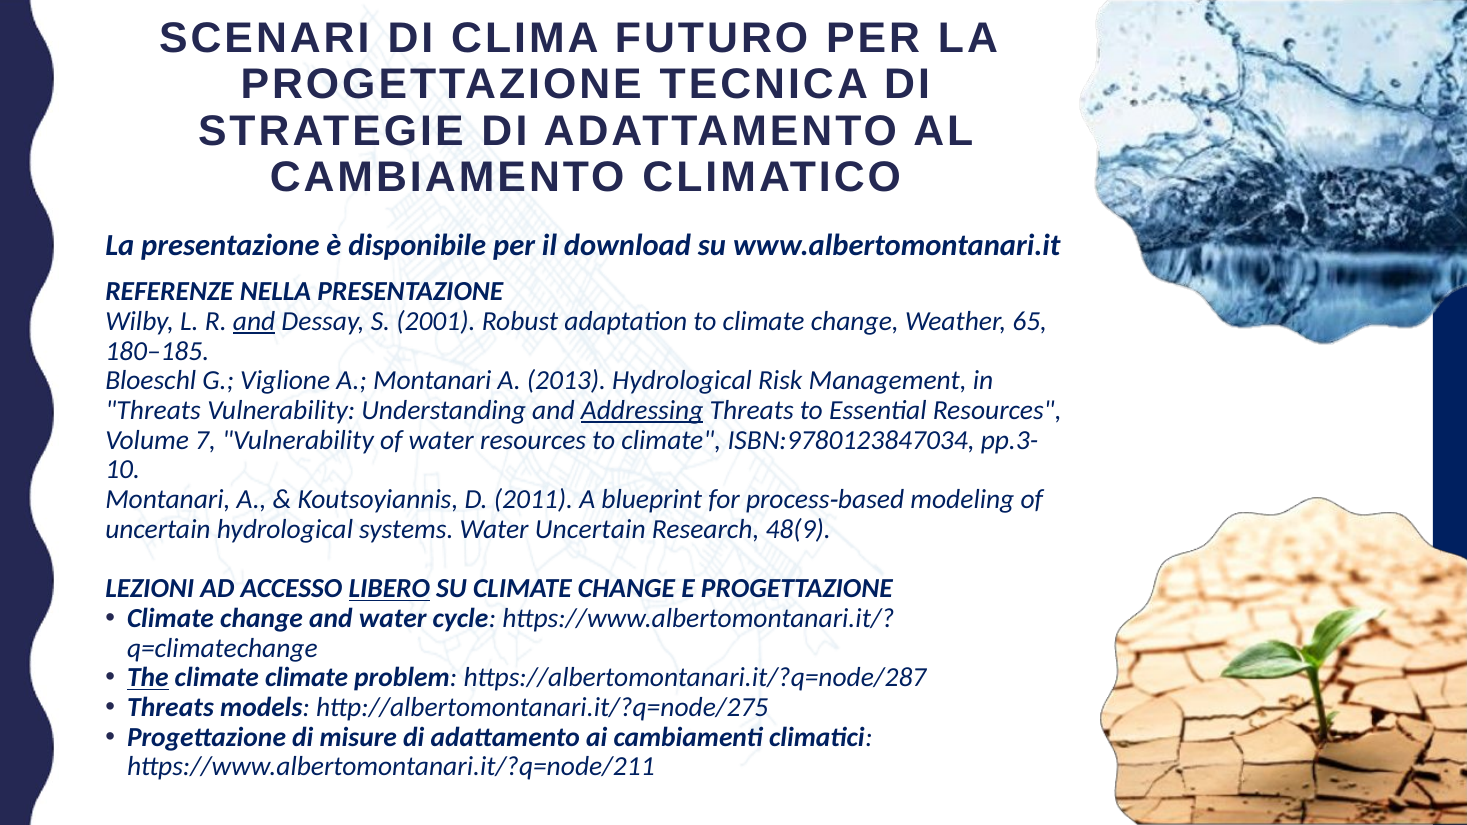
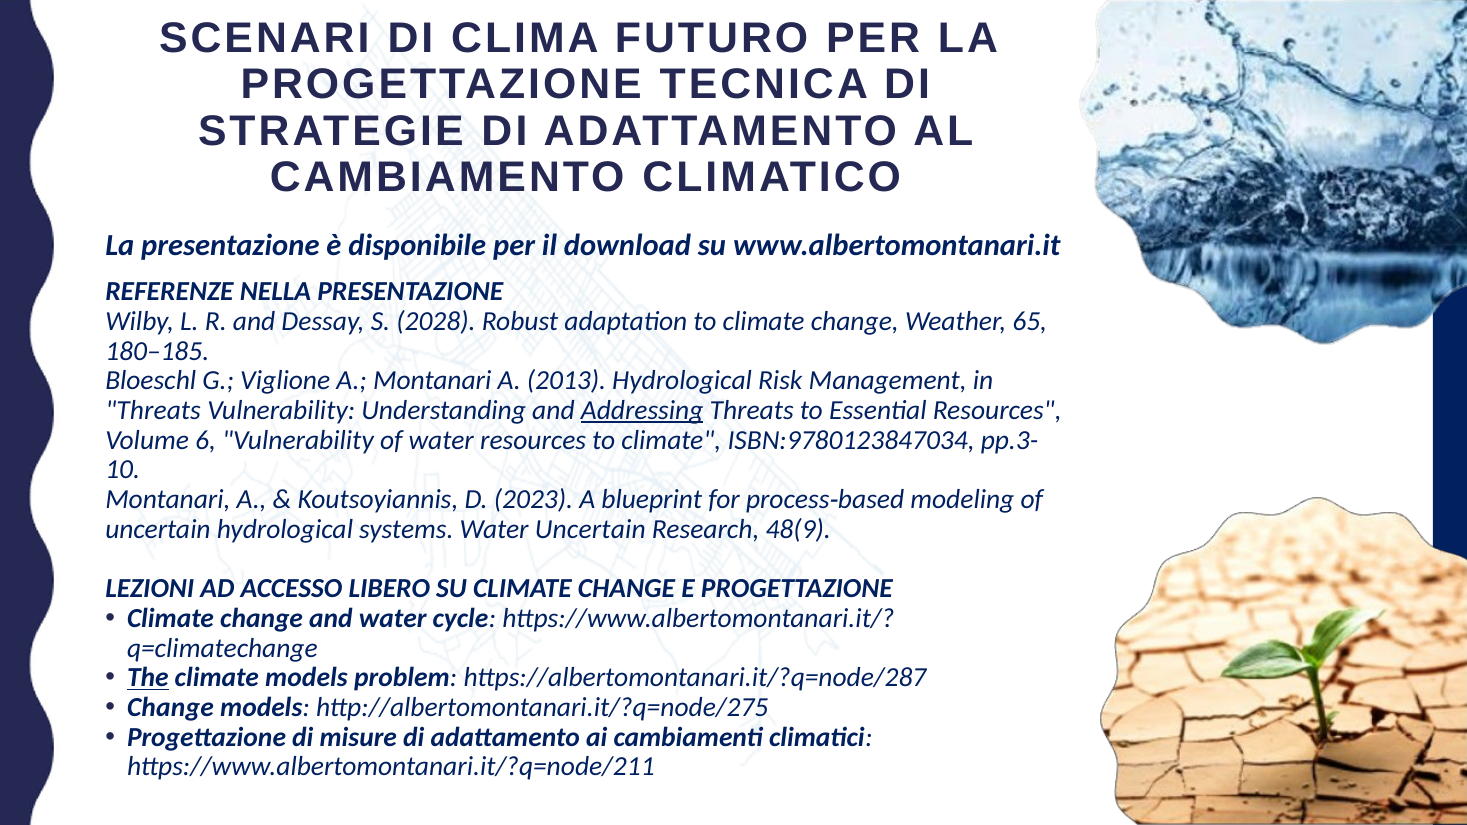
and at (254, 321) underline: present -> none
2001: 2001 -> 2028
7: 7 -> 6
2011: 2011 -> 2023
LIBERO underline: present -> none
climate climate: climate -> models
Threats at (170, 708): Threats -> Change
